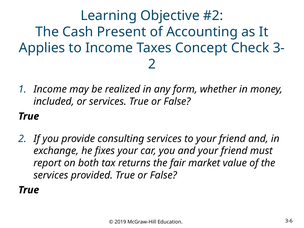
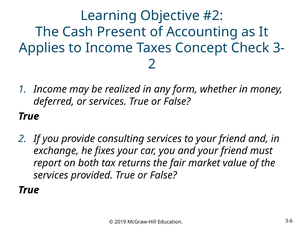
included: included -> deferred
